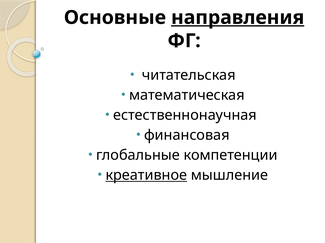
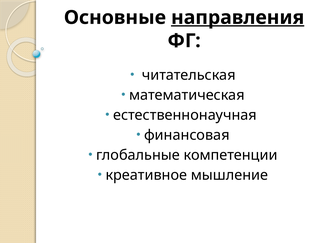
креативное underline: present -> none
